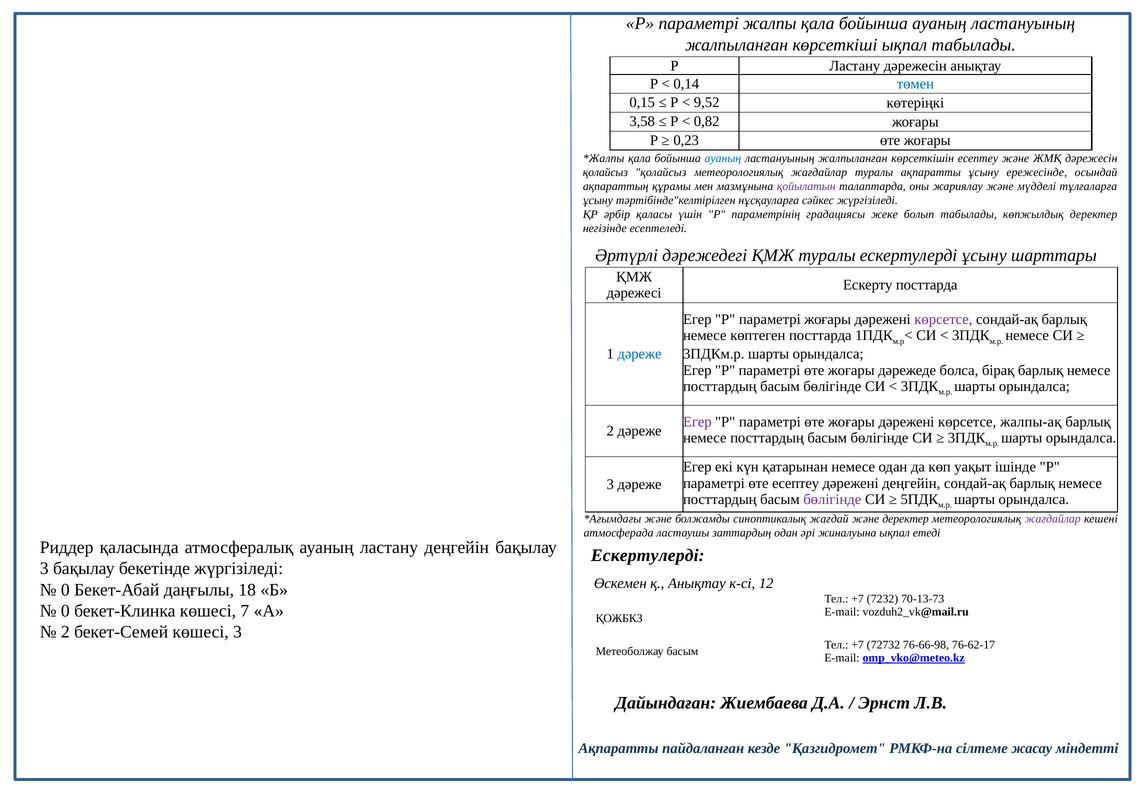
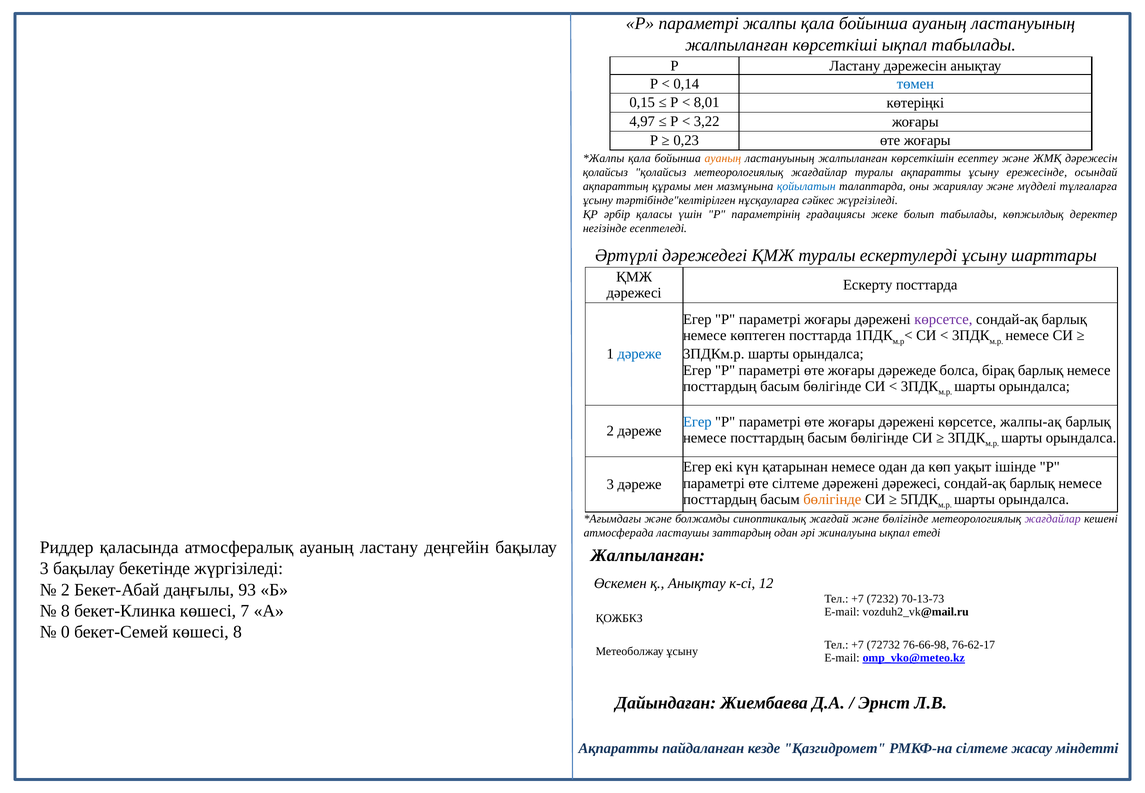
9,52: 9,52 -> 8,01
3,58: 3,58 -> 4,97
0,82: 0,82 -> 3,22
ауаның at (723, 158) colour: blue -> orange
қойылатын colour: purple -> blue
Егер at (697, 422) colour: purple -> blue
өте есептеу: есептеу -> сілтеме
дәрежені деңгейін: деңгейін -> дәрежесі
бөлігінде at (832, 499) colour: purple -> orange
және деректер: деректер -> бөлігінде
Ескертулерді at (648, 555): Ескертулерді -> Жалпыланған
0 at (65, 589): 0 -> 2
18: 18 -> 93
0 at (65, 611): 0 -> 8
2 at (65, 632): 2 -> 0
көшесі 3: 3 -> 8
Метеоболжау басым: басым -> ұсыну
